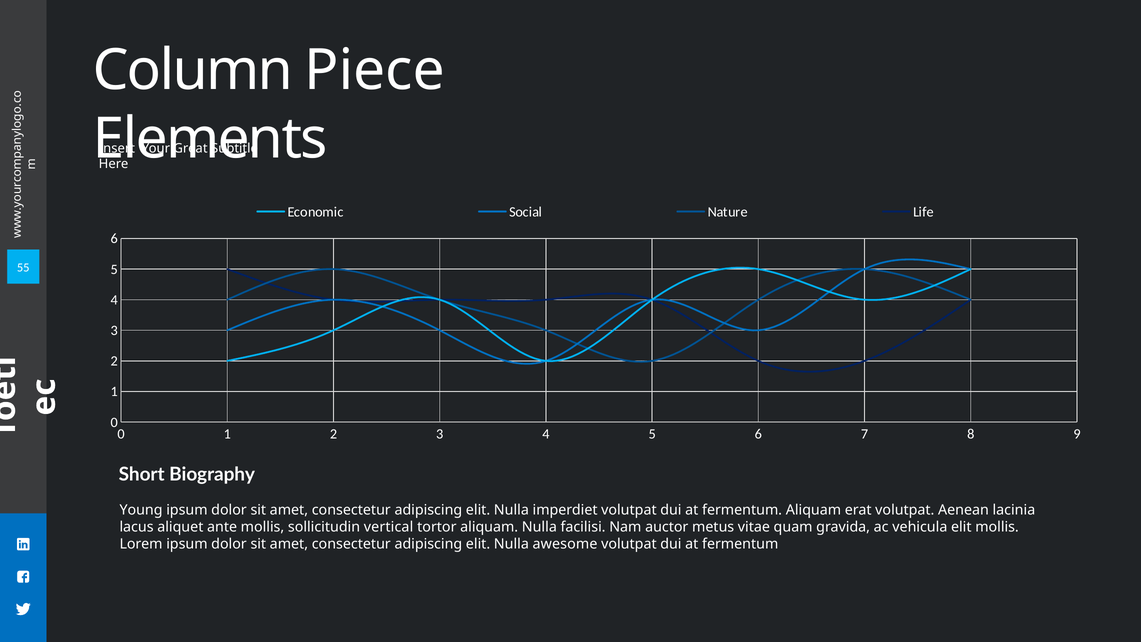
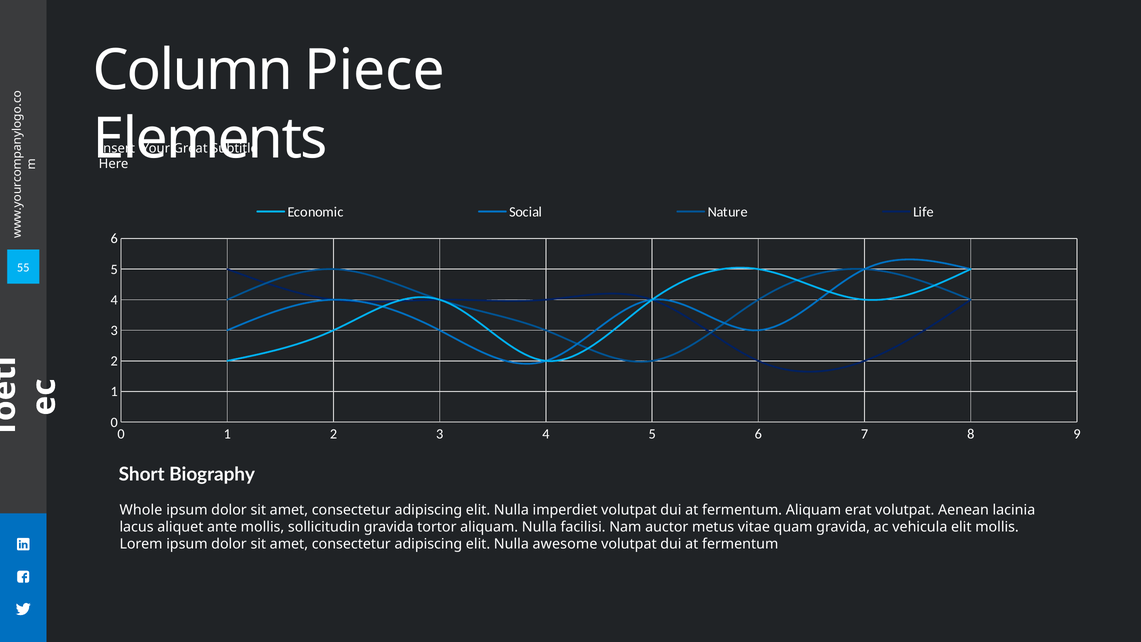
Young: Young -> Whole
sollicitudin vertical: vertical -> gravida
